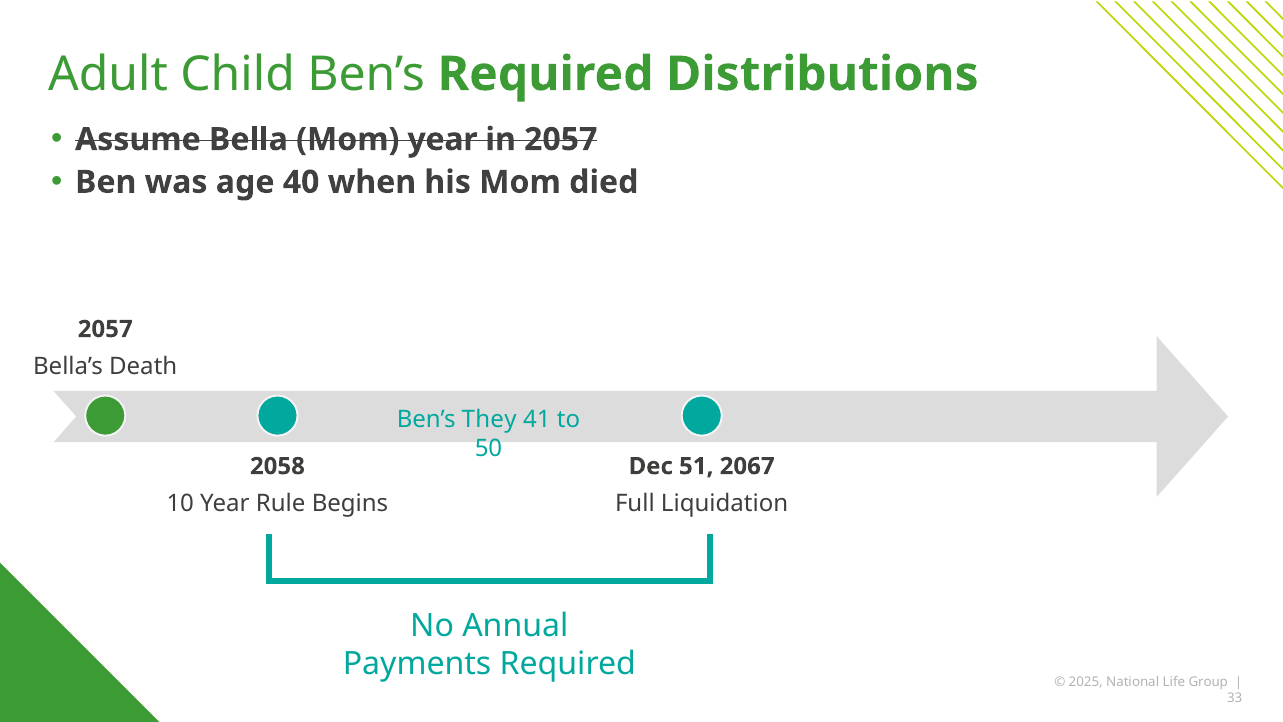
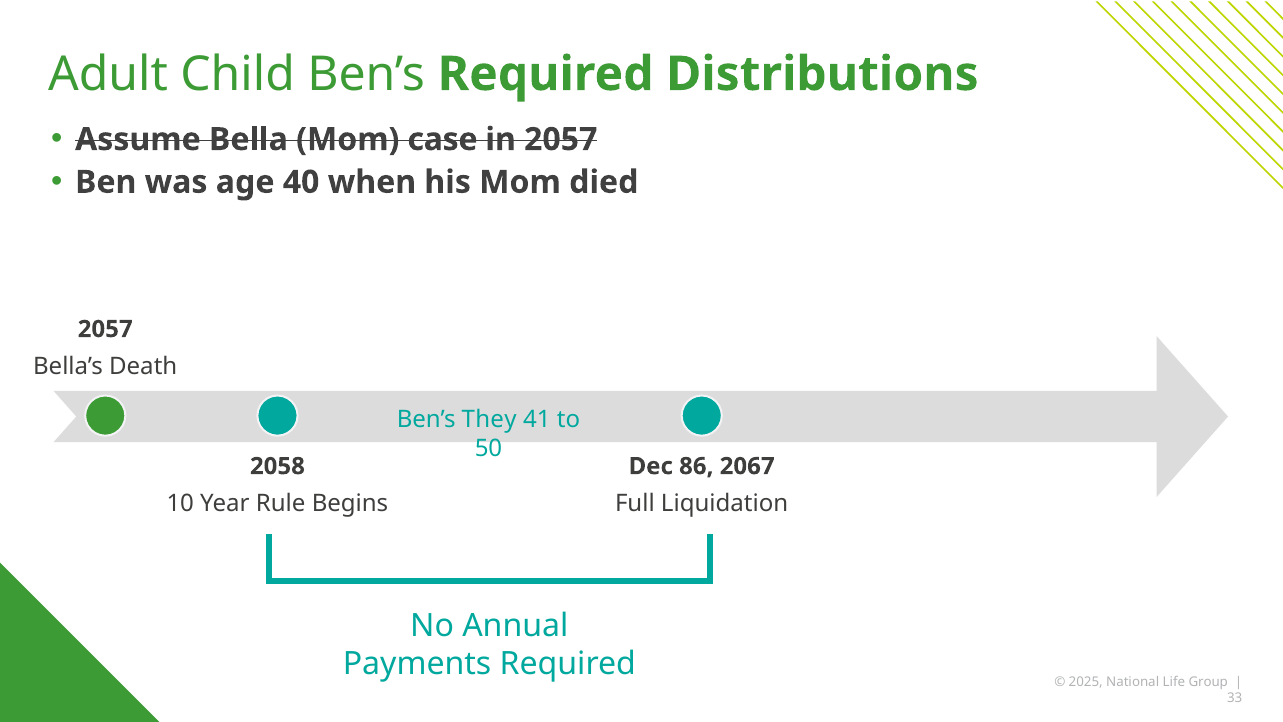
Mom year: year -> case
51: 51 -> 86
